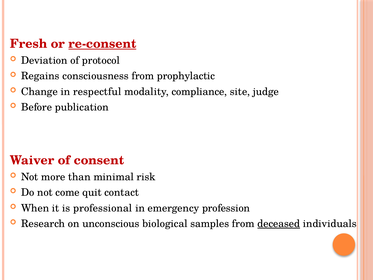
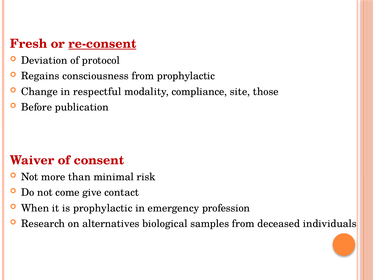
judge: judge -> those
quit: quit -> give
is professional: professional -> prophylactic
unconscious: unconscious -> alternatives
deceased underline: present -> none
